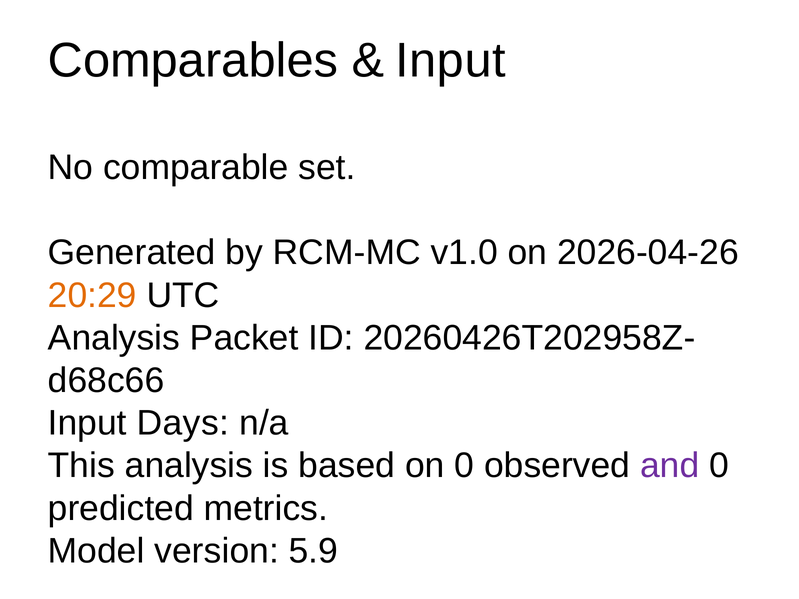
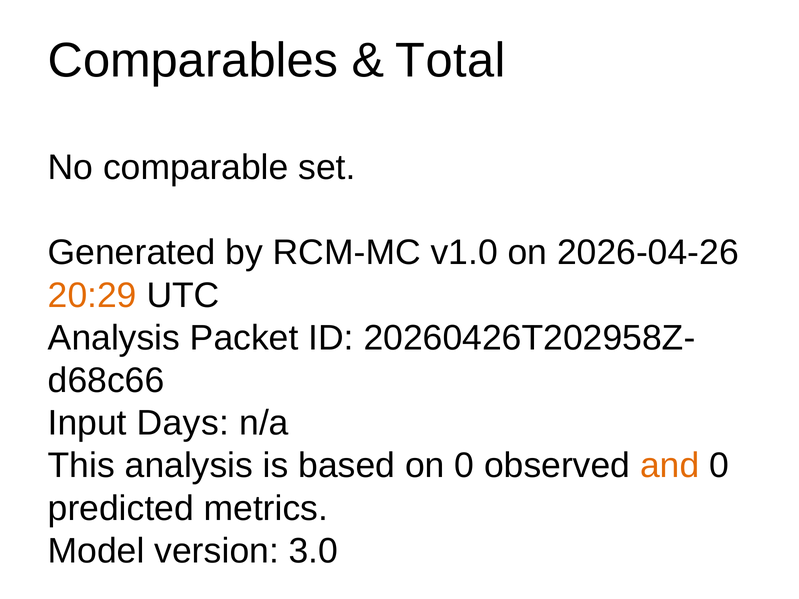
Input at (451, 61): Input -> Total
and colour: purple -> orange
5.9: 5.9 -> 3.0
